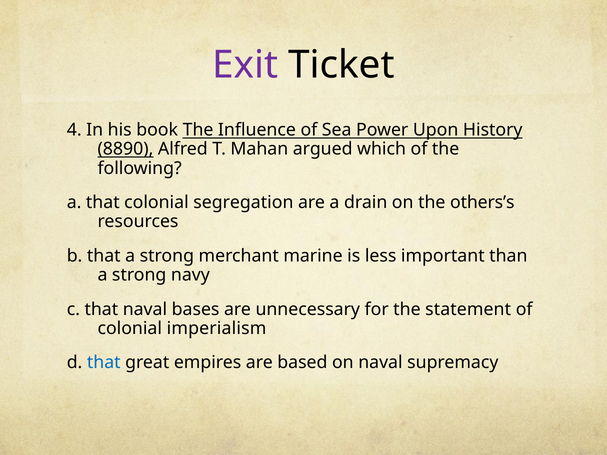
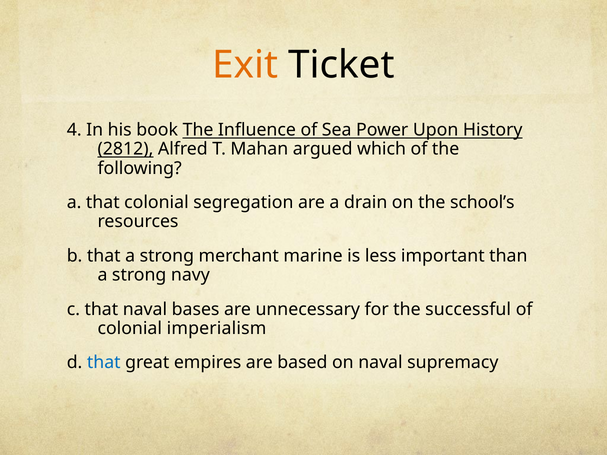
Exit colour: purple -> orange
8890: 8890 -> 2812
others’s: others’s -> school’s
statement: statement -> successful
